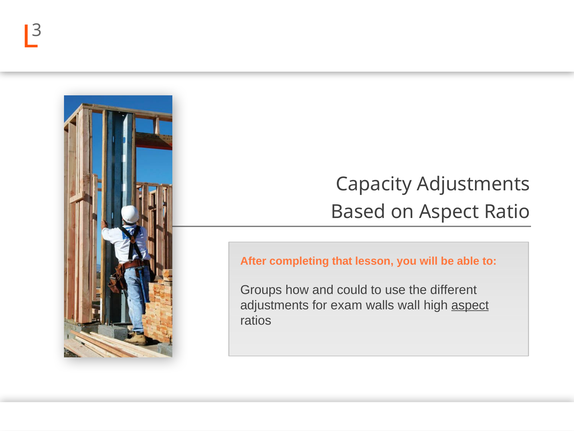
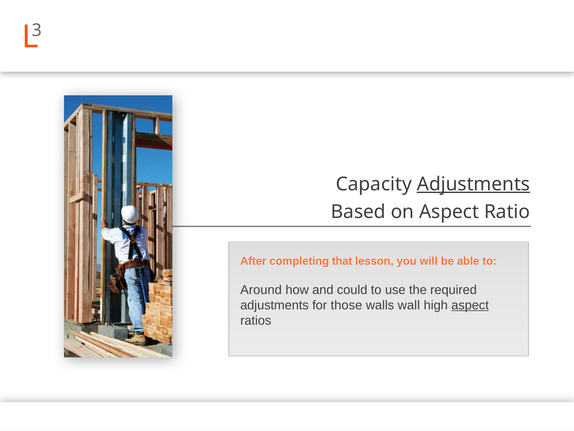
Adjustments at (473, 184) underline: none -> present
Groups: Groups -> Around
different: different -> required
exam: exam -> those
